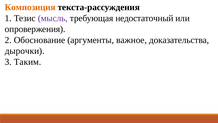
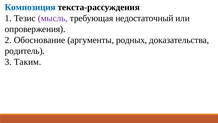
Композиция colour: orange -> blue
важное: важное -> родных
дырочки: дырочки -> родитель
